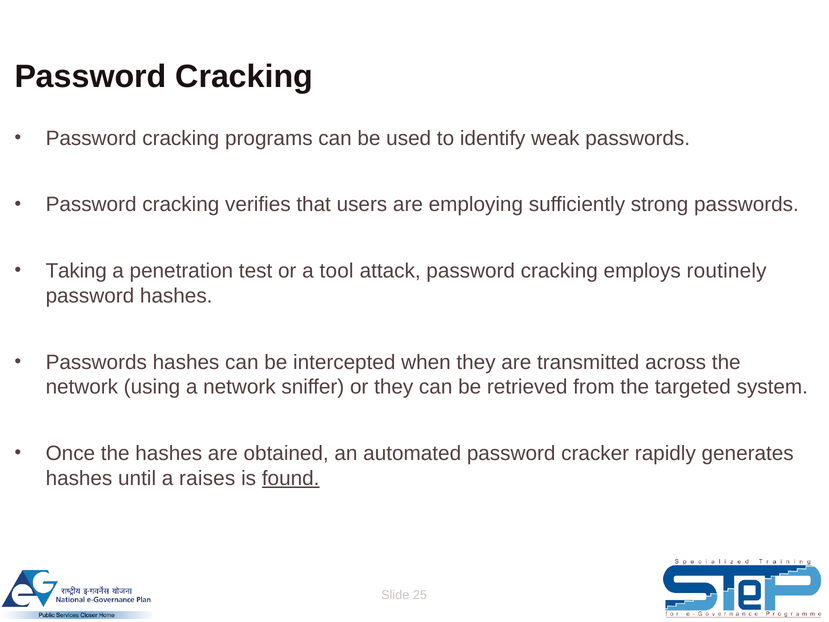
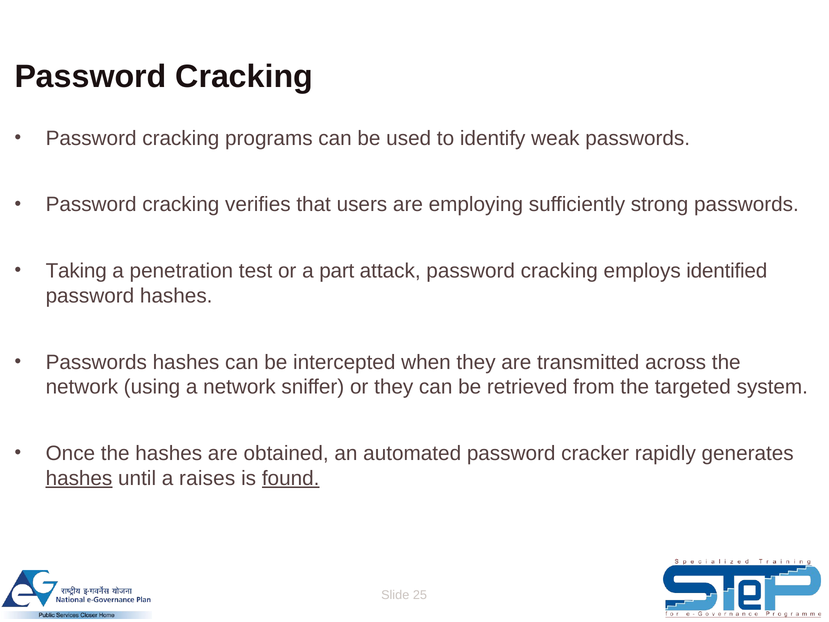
tool: tool -> part
routinely: routinely -> identified
hashes at (79, 478) underline: none -> present
